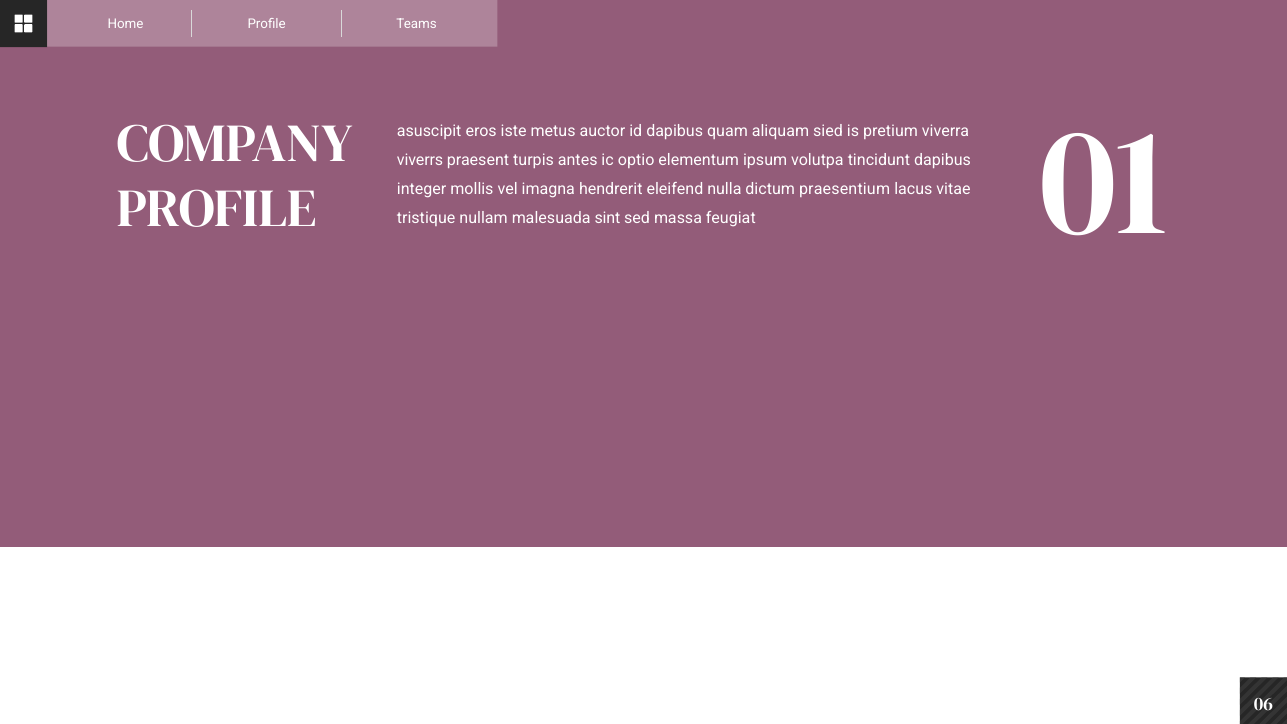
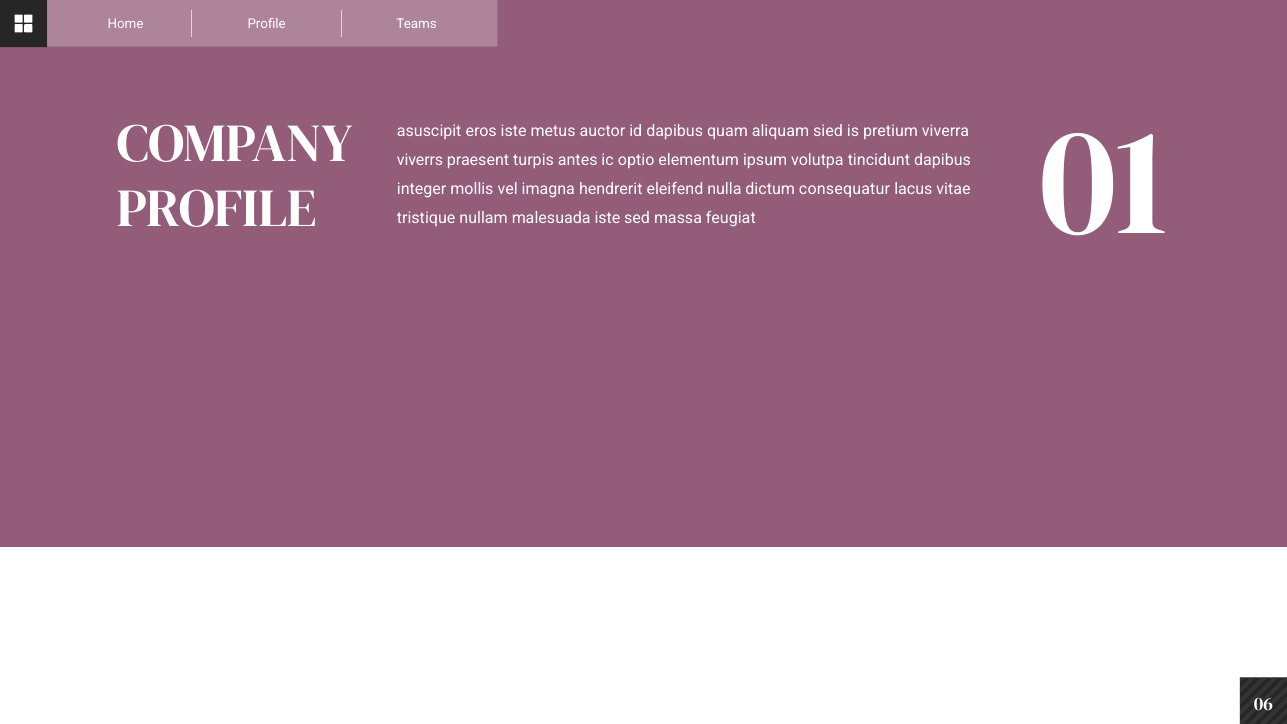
praesentium: praesentium -> consequatur
malesuada sint: sint -> iste
